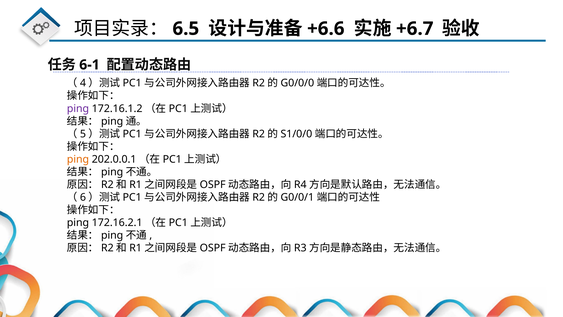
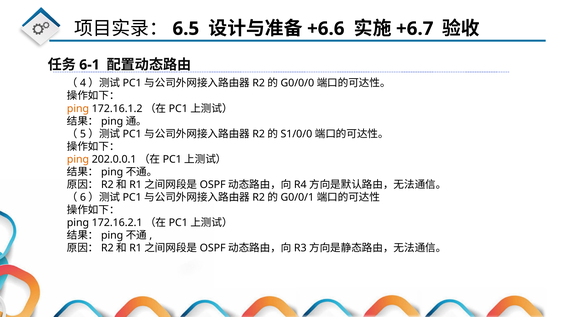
ping at (78, 108) colour: purple -> orange
